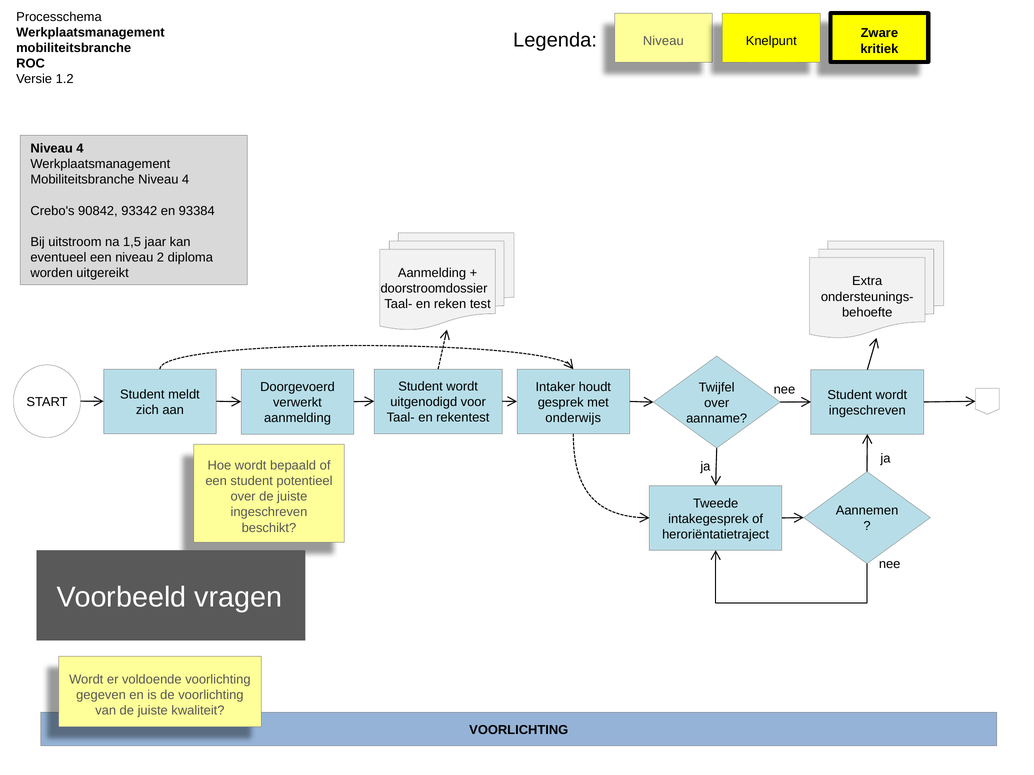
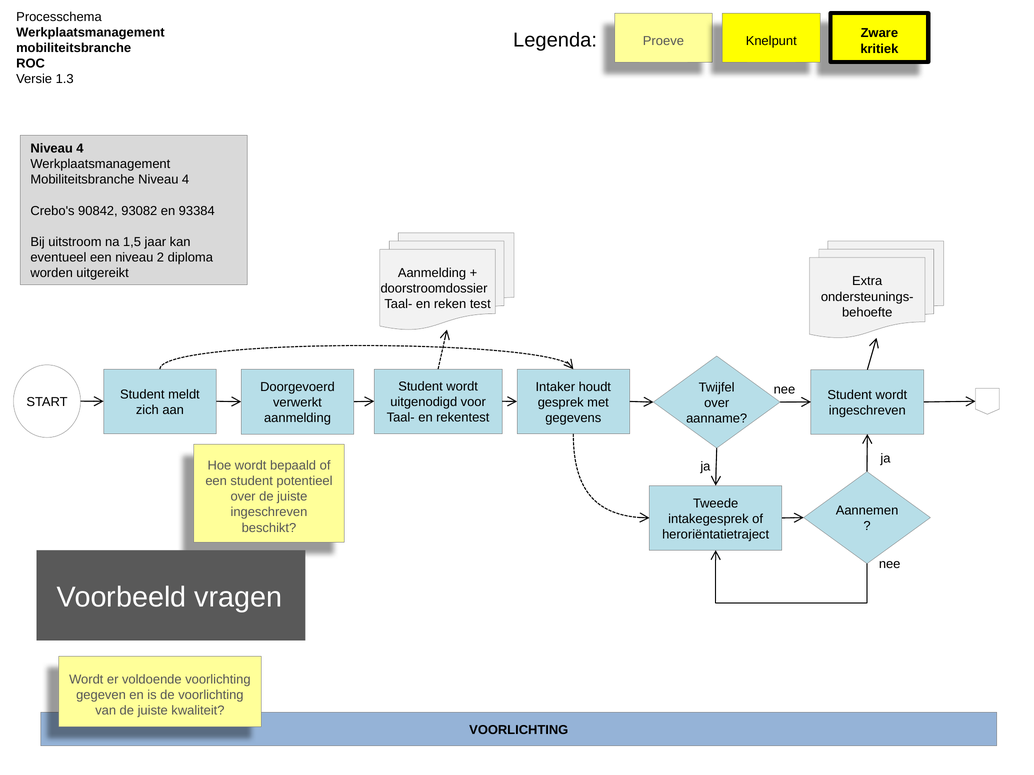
Niveau at (663, 41): Niveau -> Proeve
1.2: 1.2 -> 1.3
93342: 93342 -> 93082
onderwijs: onderwijs -> gegevens
